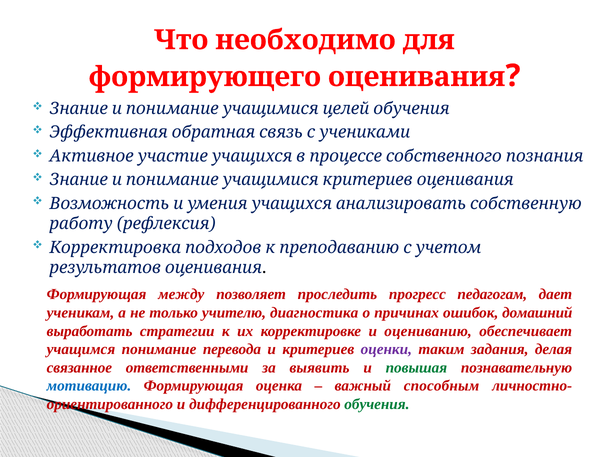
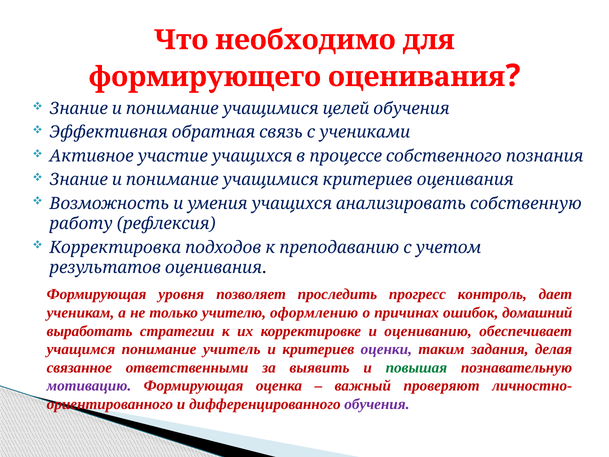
между: между -> уровня
педагогам: педагогам -> контроль
диагностика: диагностика -> оформлению
перевода: перевода -> учитель
мотивацию colour: blue -> purple
способным: способным -> проверяют
обучения colour: green -> purple
